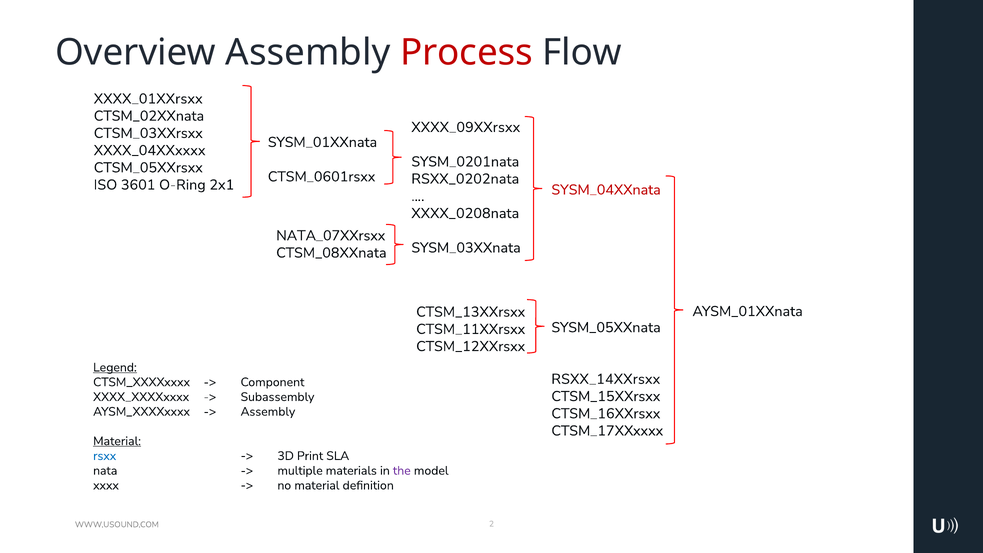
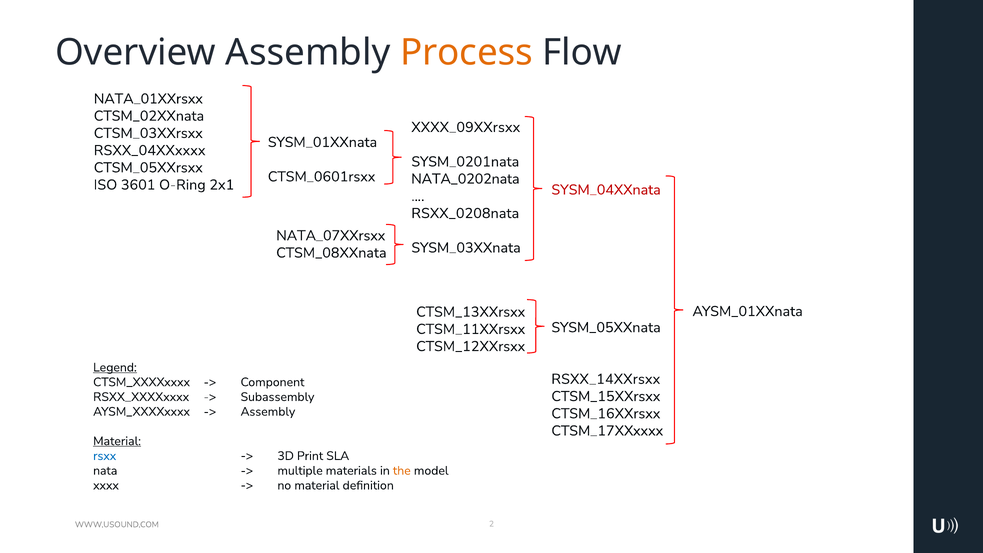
Process colour: red -> orange
XXXX_01XXrsxx: XXXX_01XXrsxx -> NATA_01XXrsxx
XXXX_04XXxxxx: XXXX_04XXxxxx -> RSXX_04XXxxxx
RSXX_0202nata: RSXX_0202nata -> NATA_0202nata
XXXX_0208nata: XXXX_0208nata -> RSXX_0208nata
XXXX_XXXXxxxx: XXXX_XXXXxxxx -> RSXX_XXXXxxxx
the colour: purple -> orange
